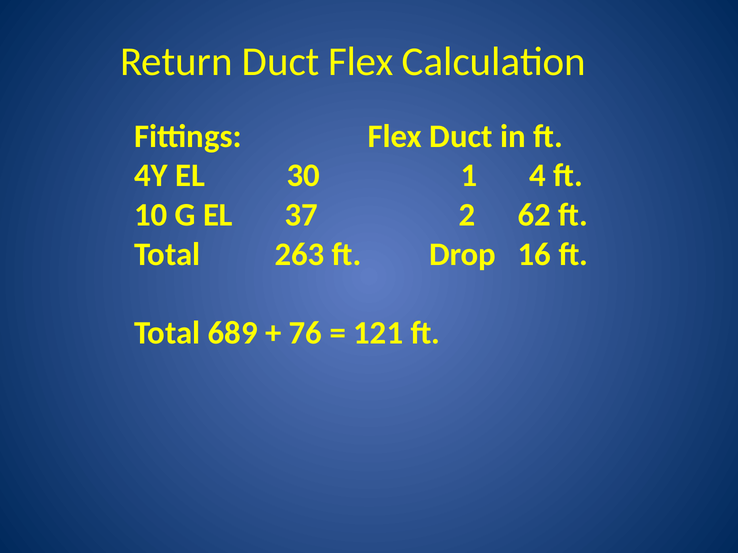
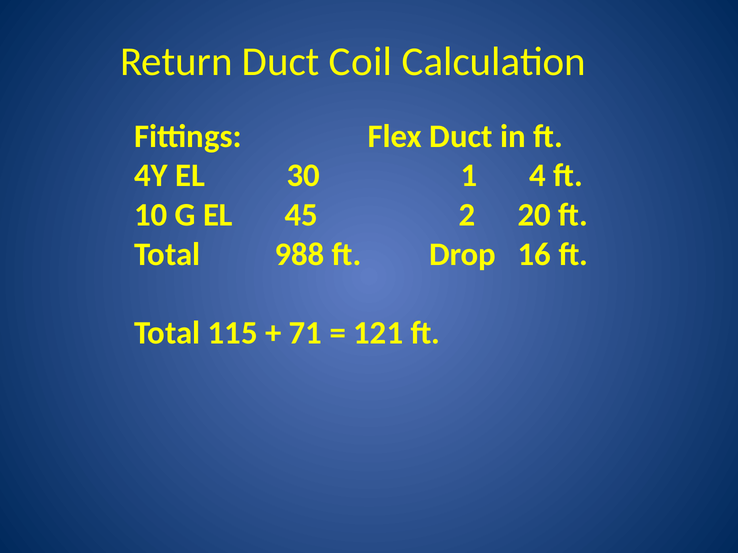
Duct Flex: Flex -> Coil
37: 37 -> 45
62: 62 -> 20
263: 263 -> 988
689: 689 -> 115
76: 76 -> 71
